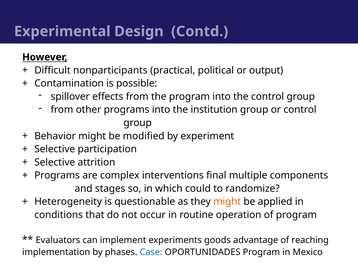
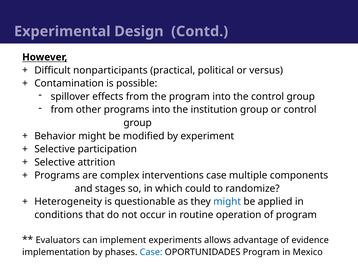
output: output -> versus
interventions final: final -> case
might at (227, 201) colour: orange -> blue
goods: goods -> allows
reaching: reaching -> evidence
